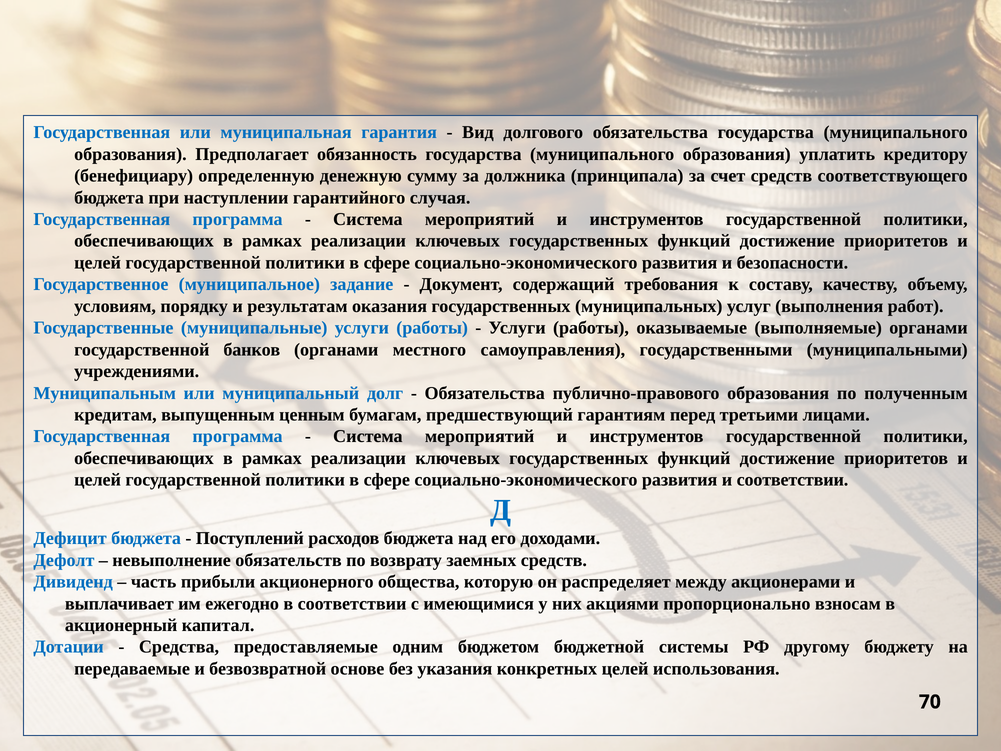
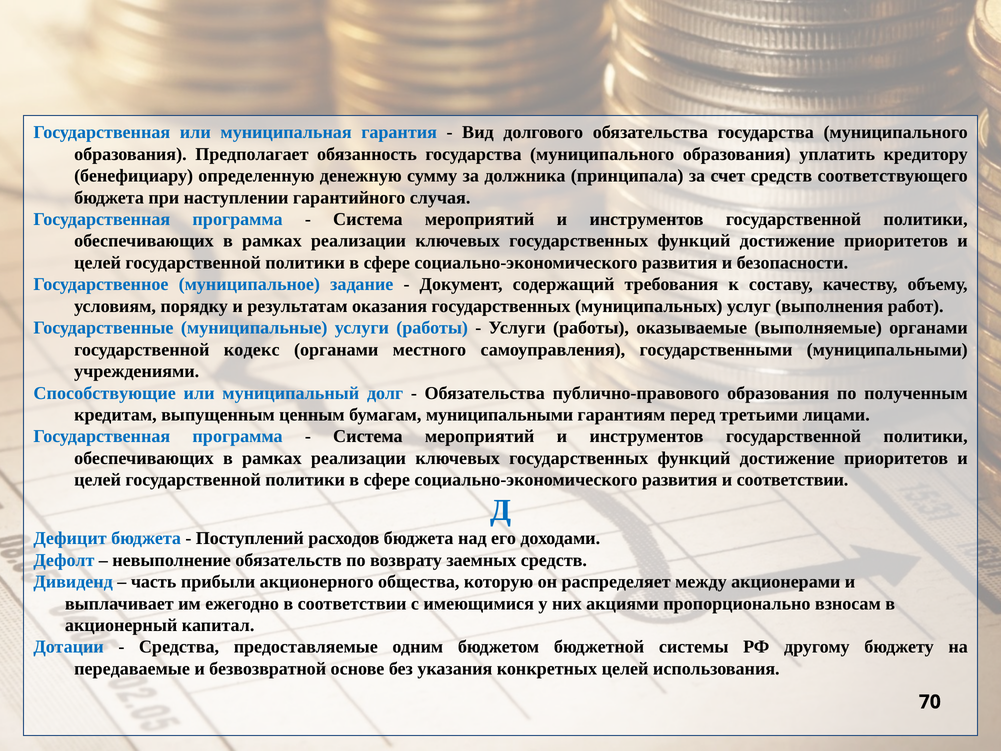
банков: банков -> кодекс
Муниципальным: Муниципальным -> Способствующие
бумагам предшествующий: предшествующий -> муниципальными
